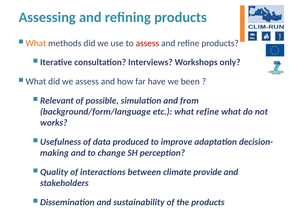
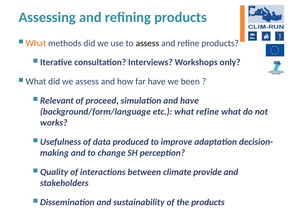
assess at (147, 43) colour: red -> black
possible: possible -> proceed
and from: from -> have
